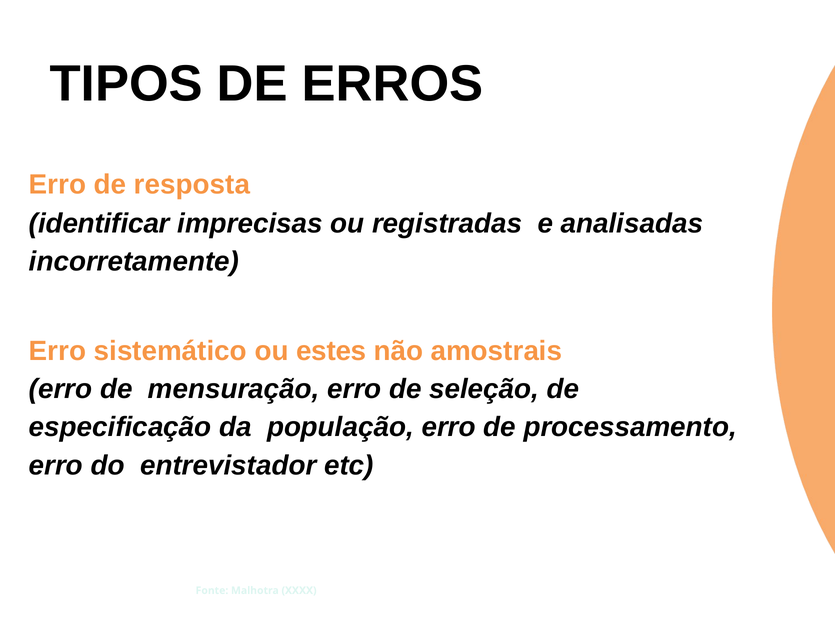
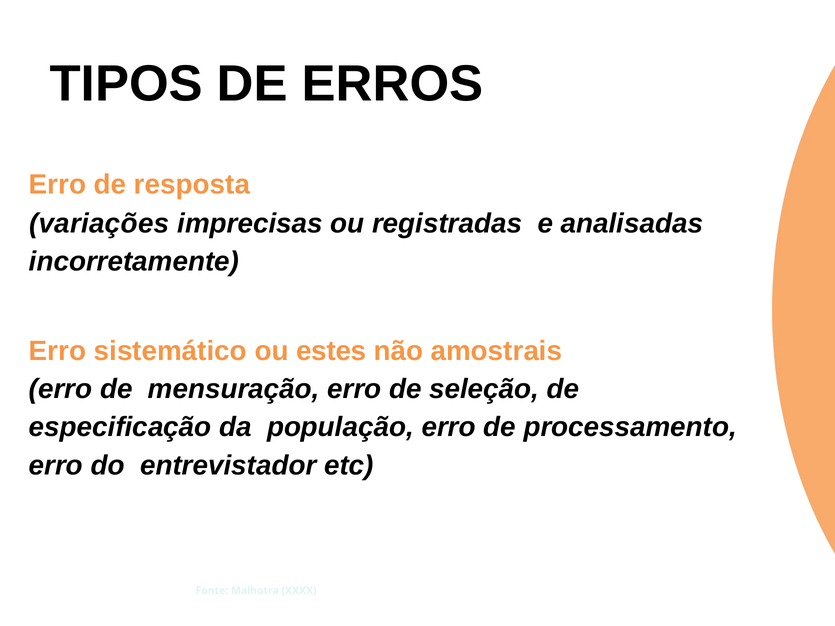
identificar: identificar -> variações
